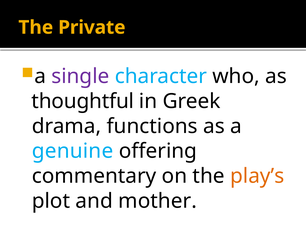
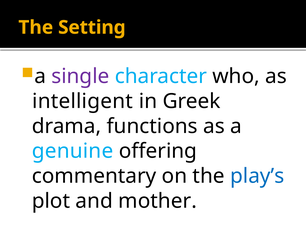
Private: Private -> Setting
thoughtful: thoughtful -> intelligent
play’s colour: orange -> blue
